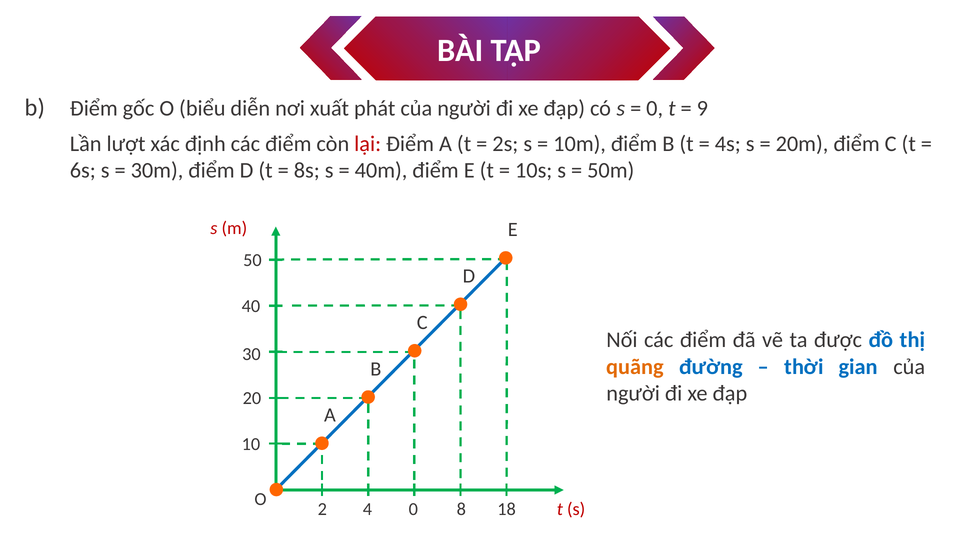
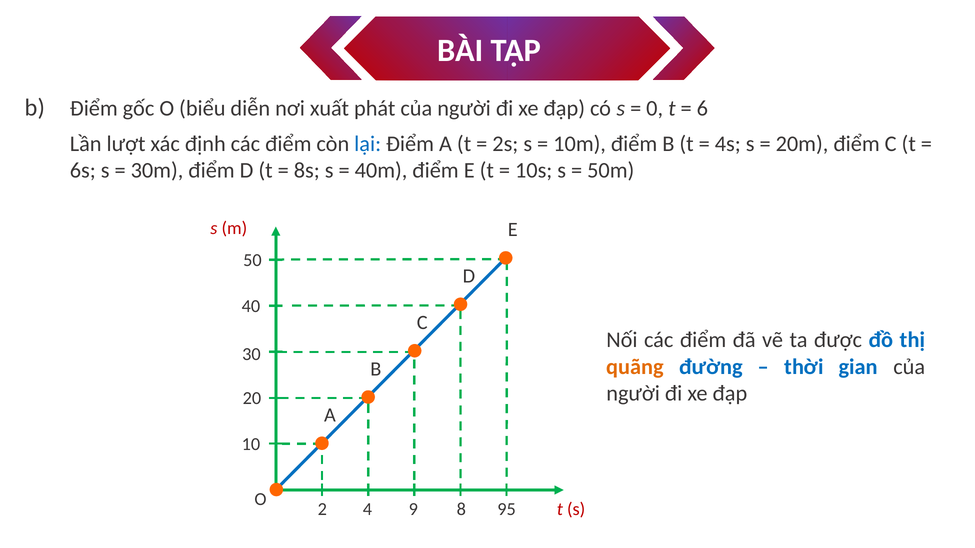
9: 9 -> 6
lại colour: red -> blue
4 0: 0 -> 9
18: 18 -> 95
